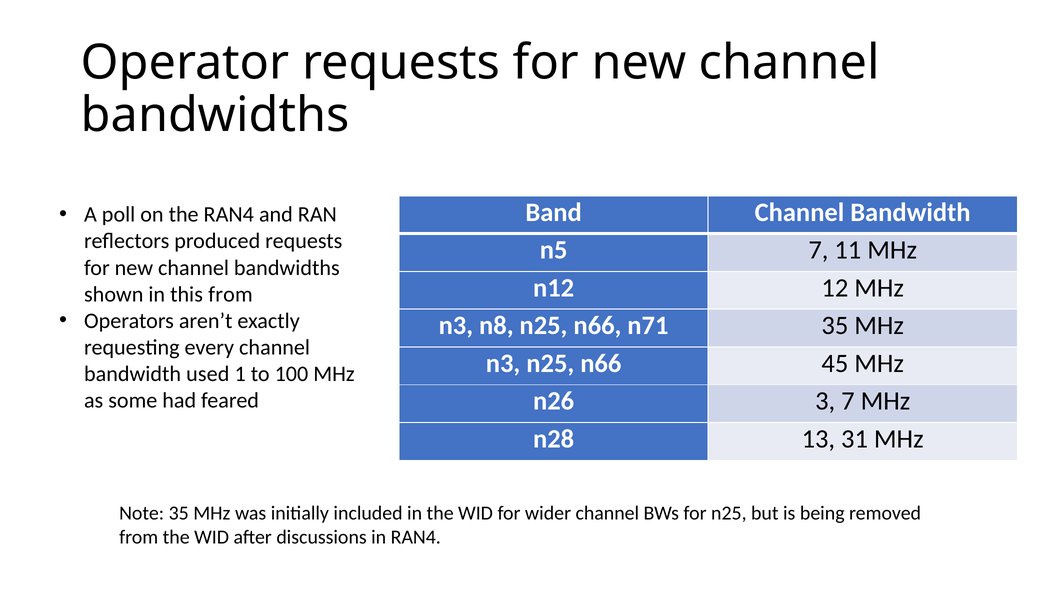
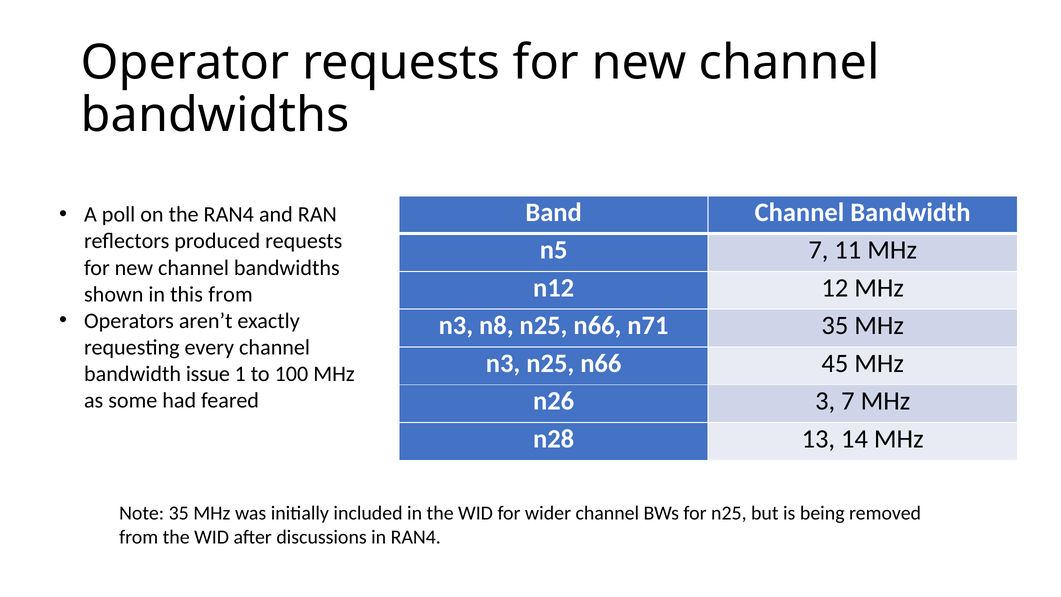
used: used -> issue
31: 31 -> 14
